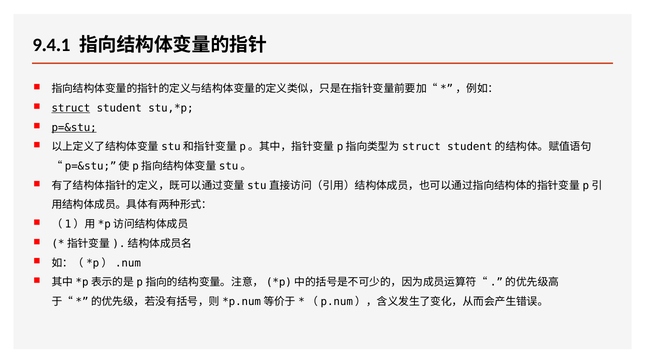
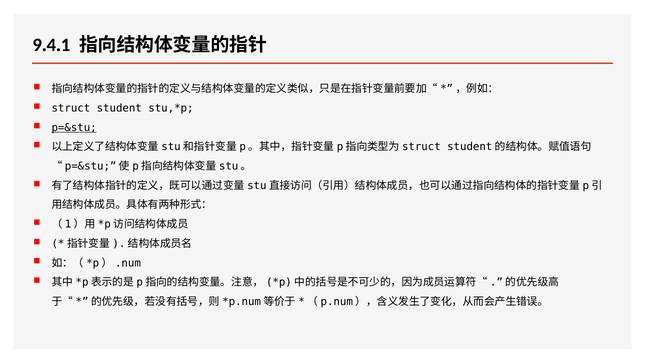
struct underline: present -> none
